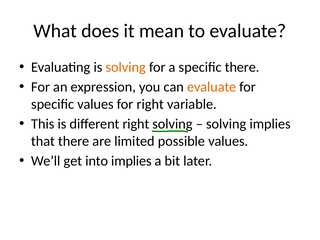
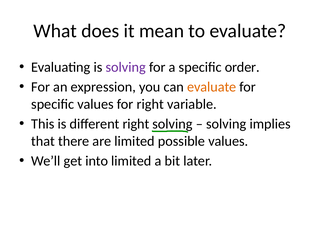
solving at (126, 67) colour: orange -> purple
specific there: there -> order
into implies: implies -> limited
